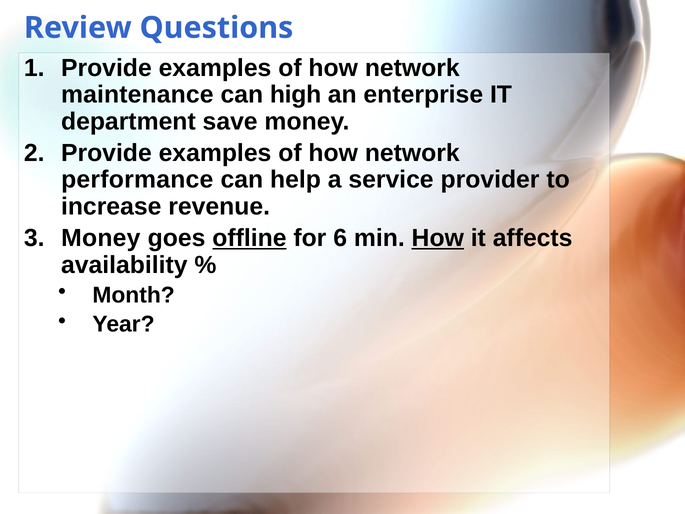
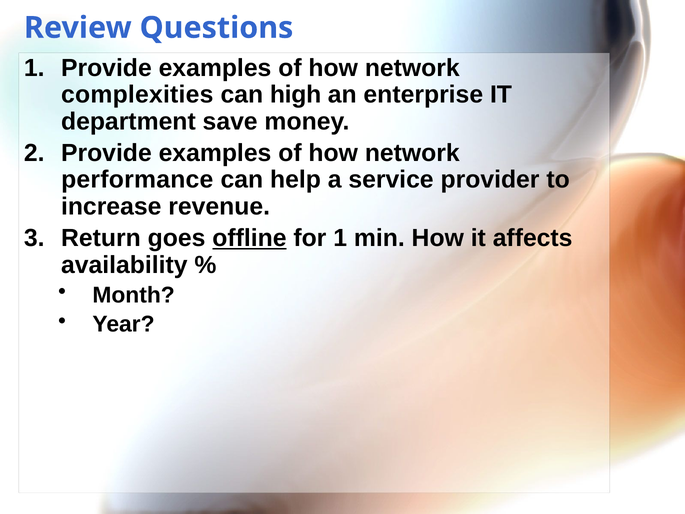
maintenance: maintenance -> complexities
Money at (101, 238): Money -> Return
for 6: 6 -> 1
How at (438, 238) underline: present -> none
